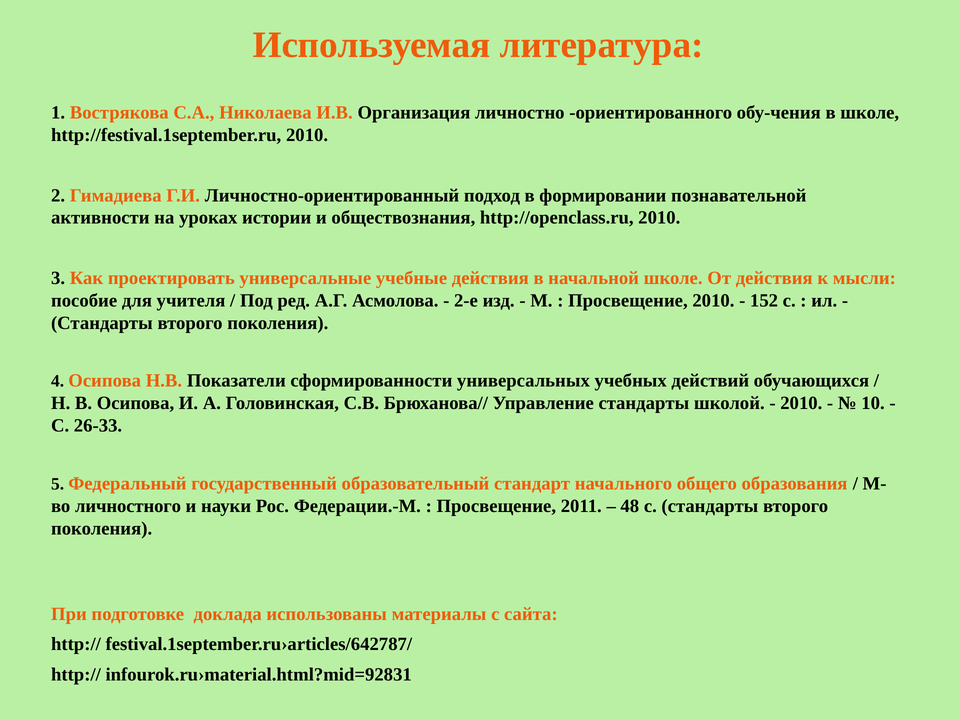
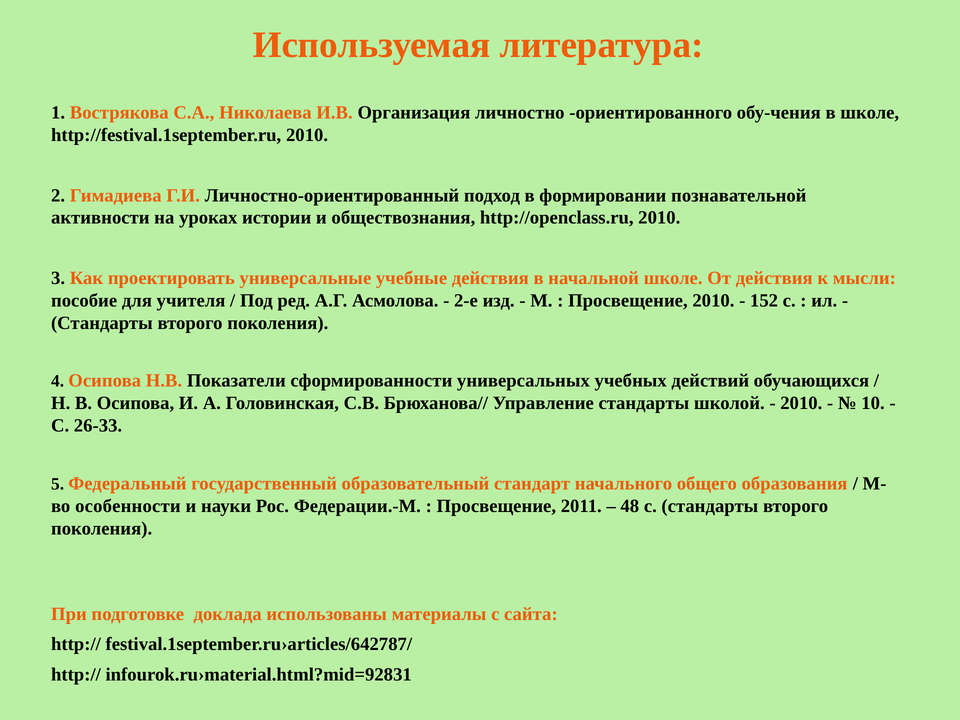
личностного: личностного -> особенности
